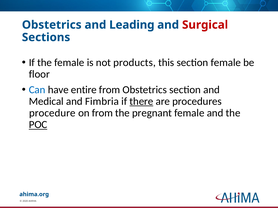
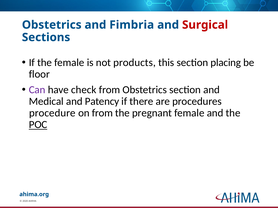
Leading: Leading -> Fimbria
section female: female -> placing
Can colour: blue -> purple
entire: entire -> check
Fimbria: Fimbria -> Patency
there underline: present -> none
